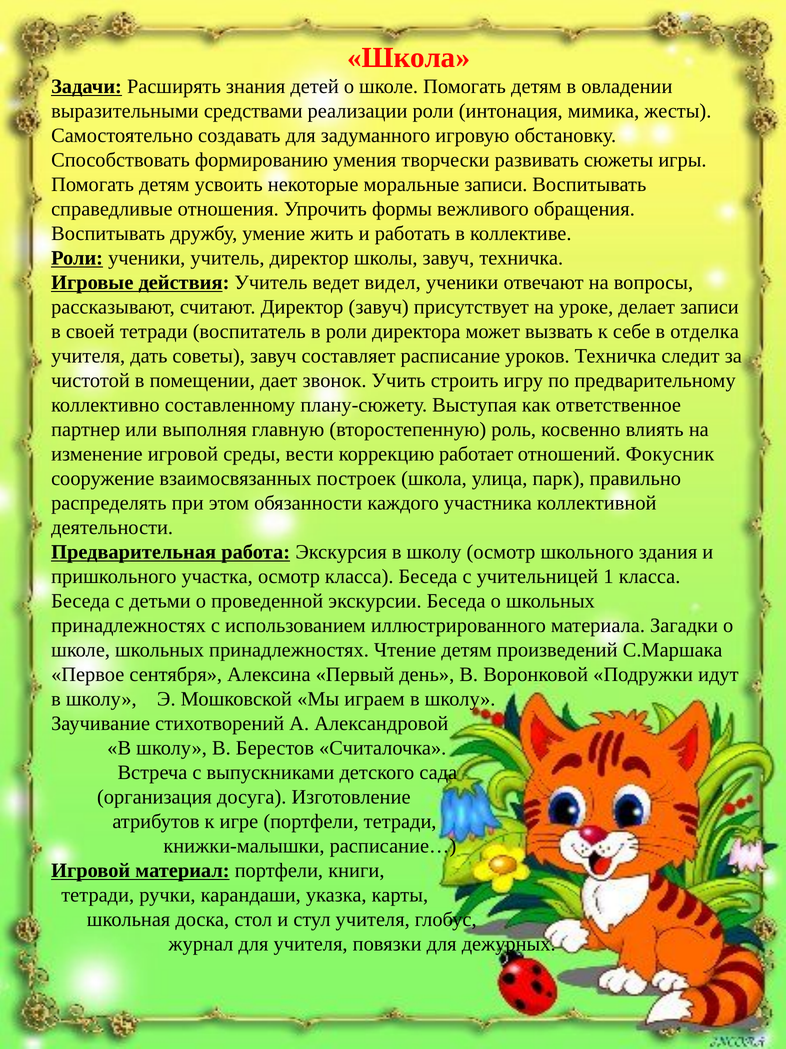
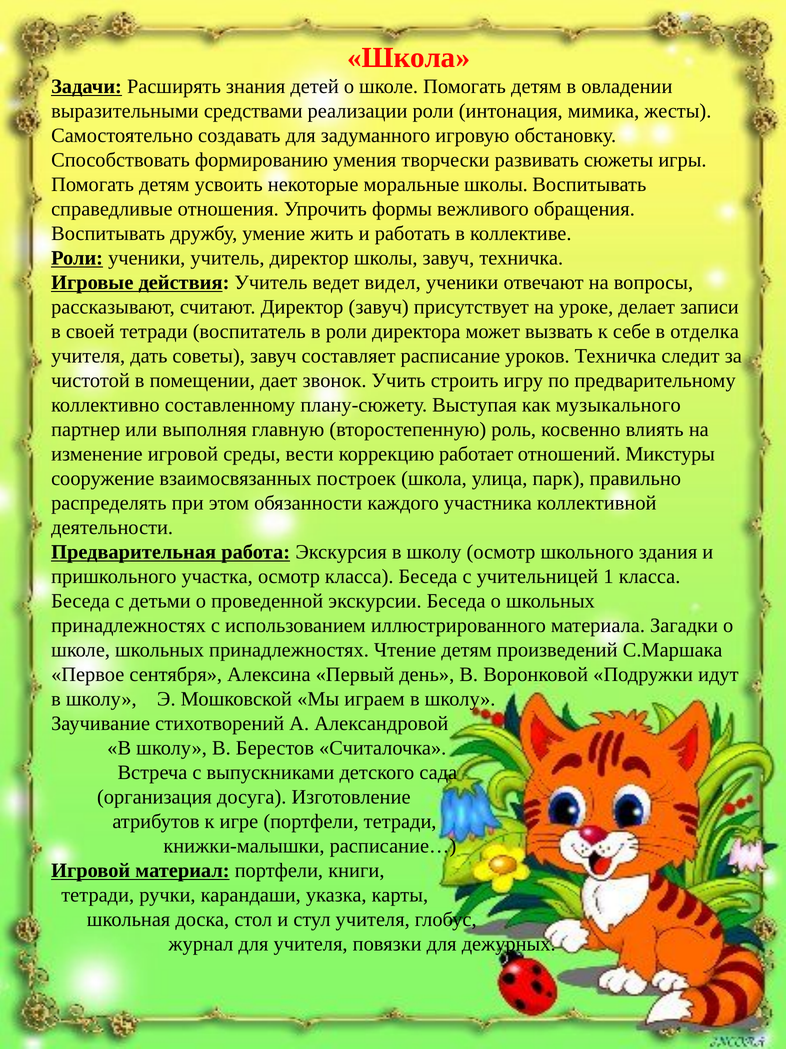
моральные записи: записи -> школы
ответственное: ответственное -> музыкального
Фокусник: Фокусник -> Микстуры
